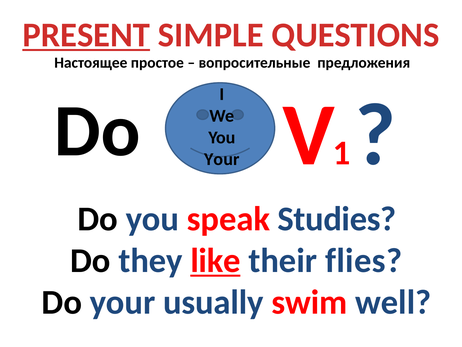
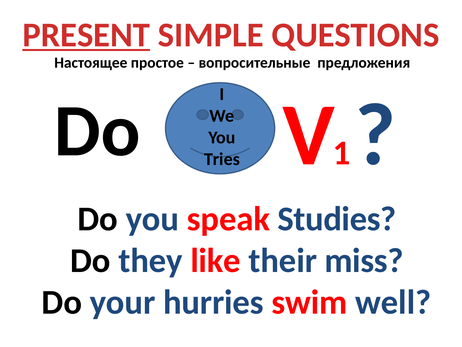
Your at (222, 159): Your -> Tries
like underline: present -> none
flies: flies -> miss
usually: usually -> hurries
